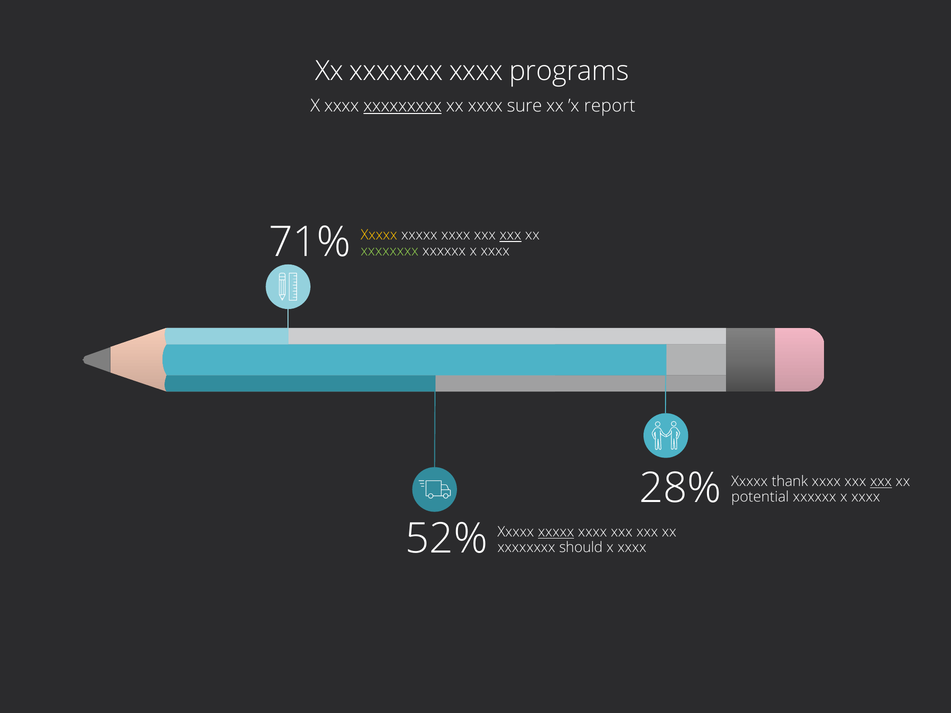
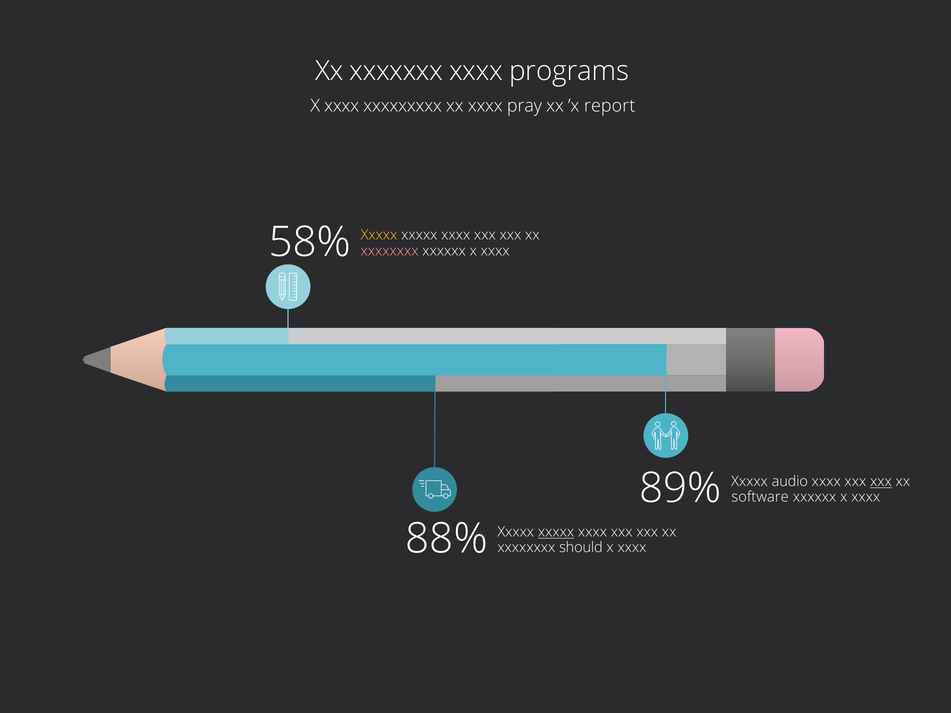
xxxxxxxxx underline: present -> none
sure: sure -> pray
71%: 71% -> 58%
xxx at (510, 235) underline: present -> none
xxxxxxxx at (390, 251) colour: light green -> pink
28%: 28% -> 89%
thank: thank -> audio
potential: potential -> software
52%: 52% -> 88%
